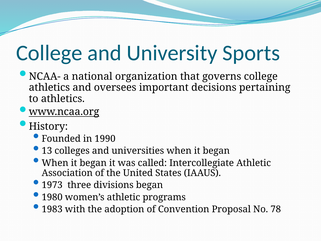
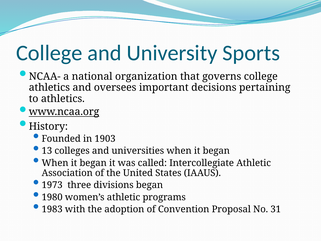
1990: 1990 -> 1903
78: 78 -> 31
